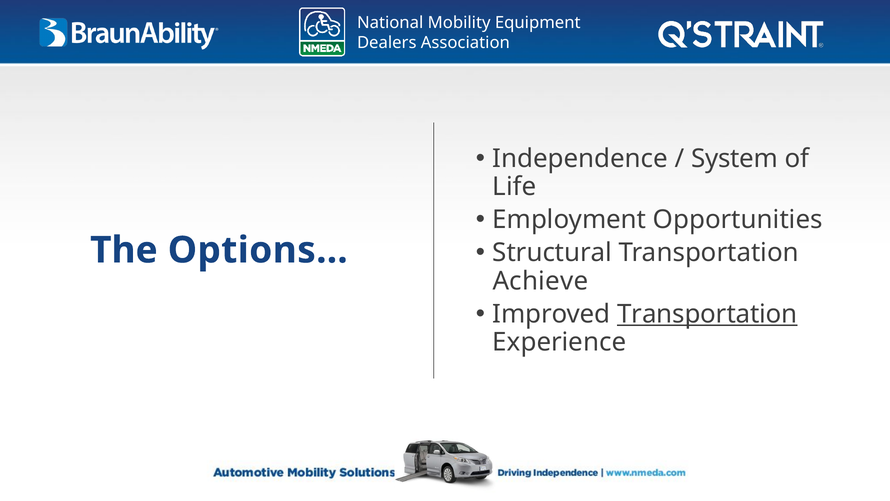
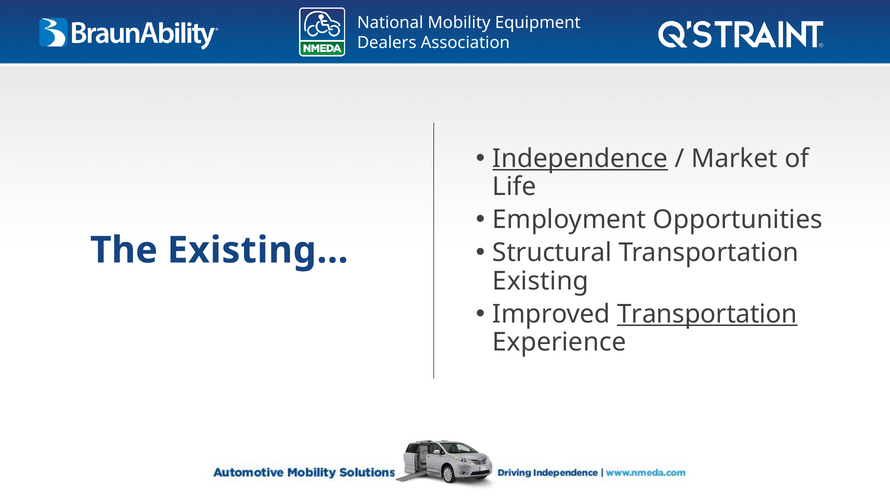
Independence underline: none -> present
System: System -> Market
Options…: Options… -> Existing…
Achieve: Achieve -> Existing
